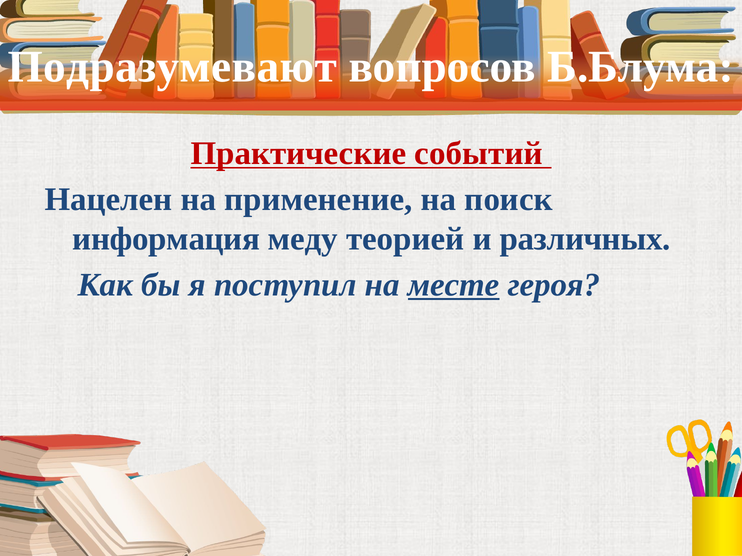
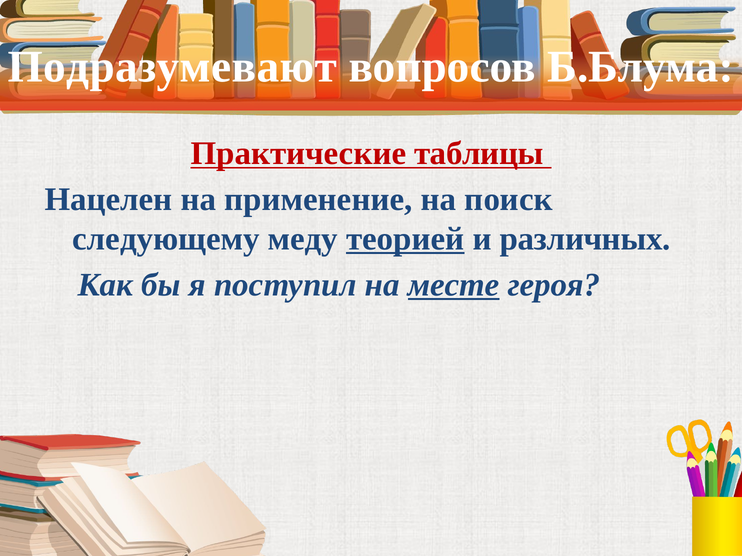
событий: событий -> таблицы
информация: информация -> следующему
теорией underline: none -> present
